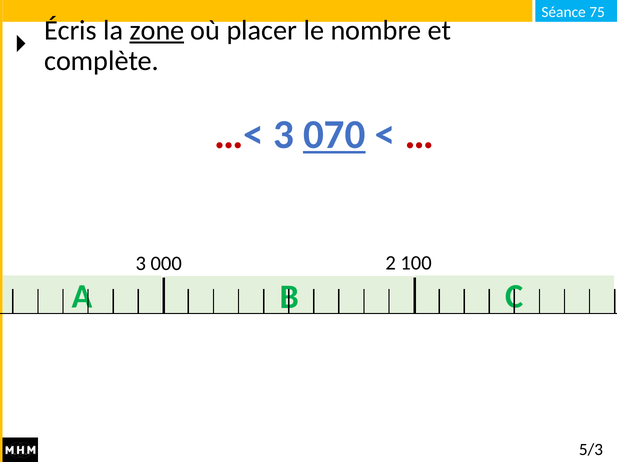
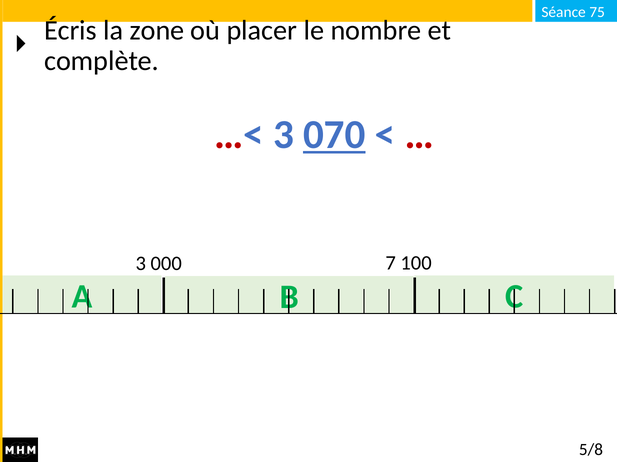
zone underline: present -> none
2: 2 -> 7
5/3: 5/3 -> 5/8
